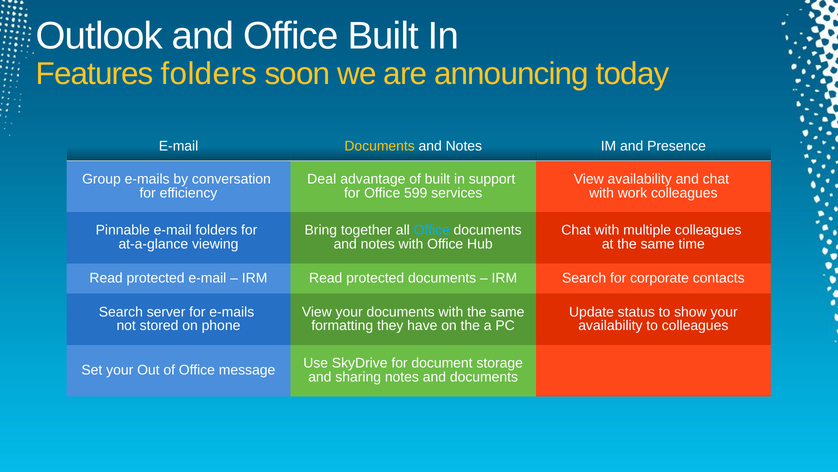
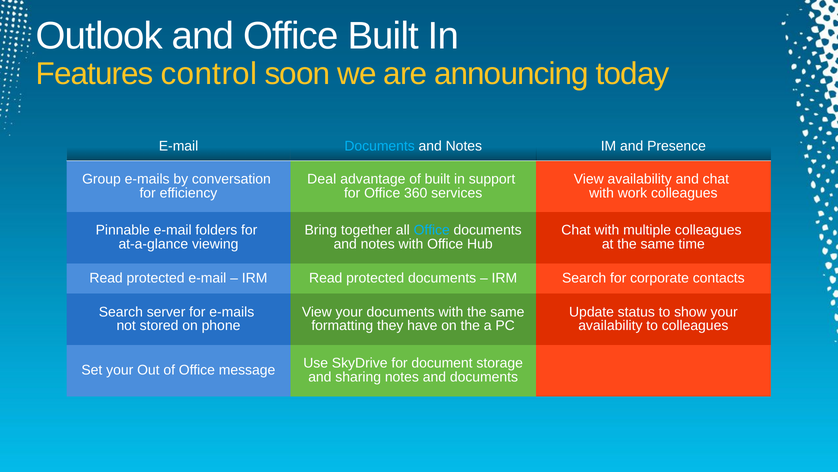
Features folders: folders -> control
Documents at (380, 146) colour: yellow -> light blue
599: 599 -> 360
